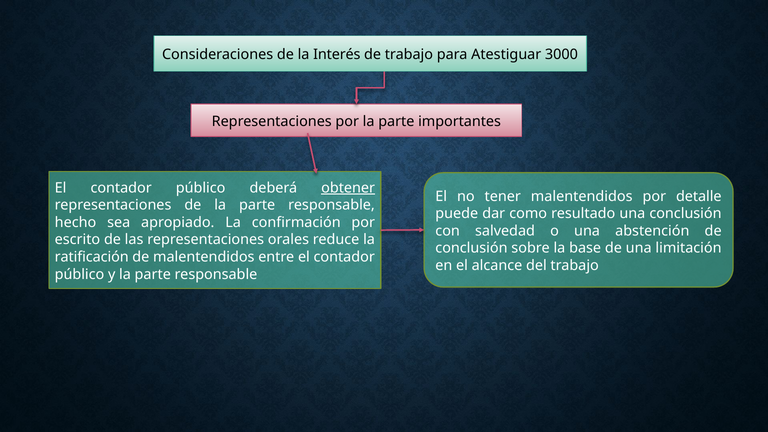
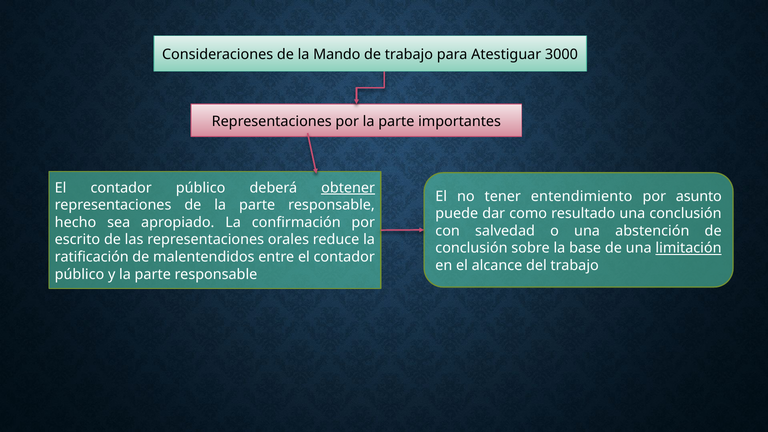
Interés: Interés -> Mando
tener malentendidos: malentendidos -> entendimiento
detalle: detalle -> asunto
limitación underline: none -> present
